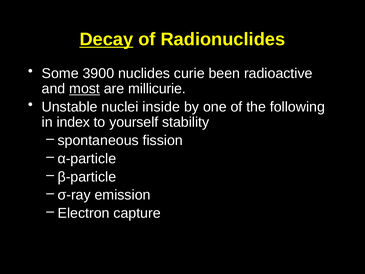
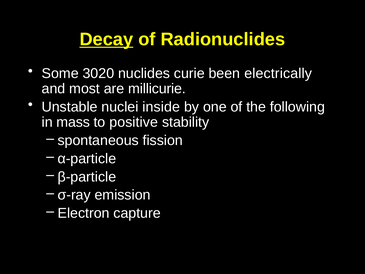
3900: 3900 -> 3020
radioactive: radioactive -> electrically
most underline: present -> none
index: index -> mass
yourself: yourself -> positive
